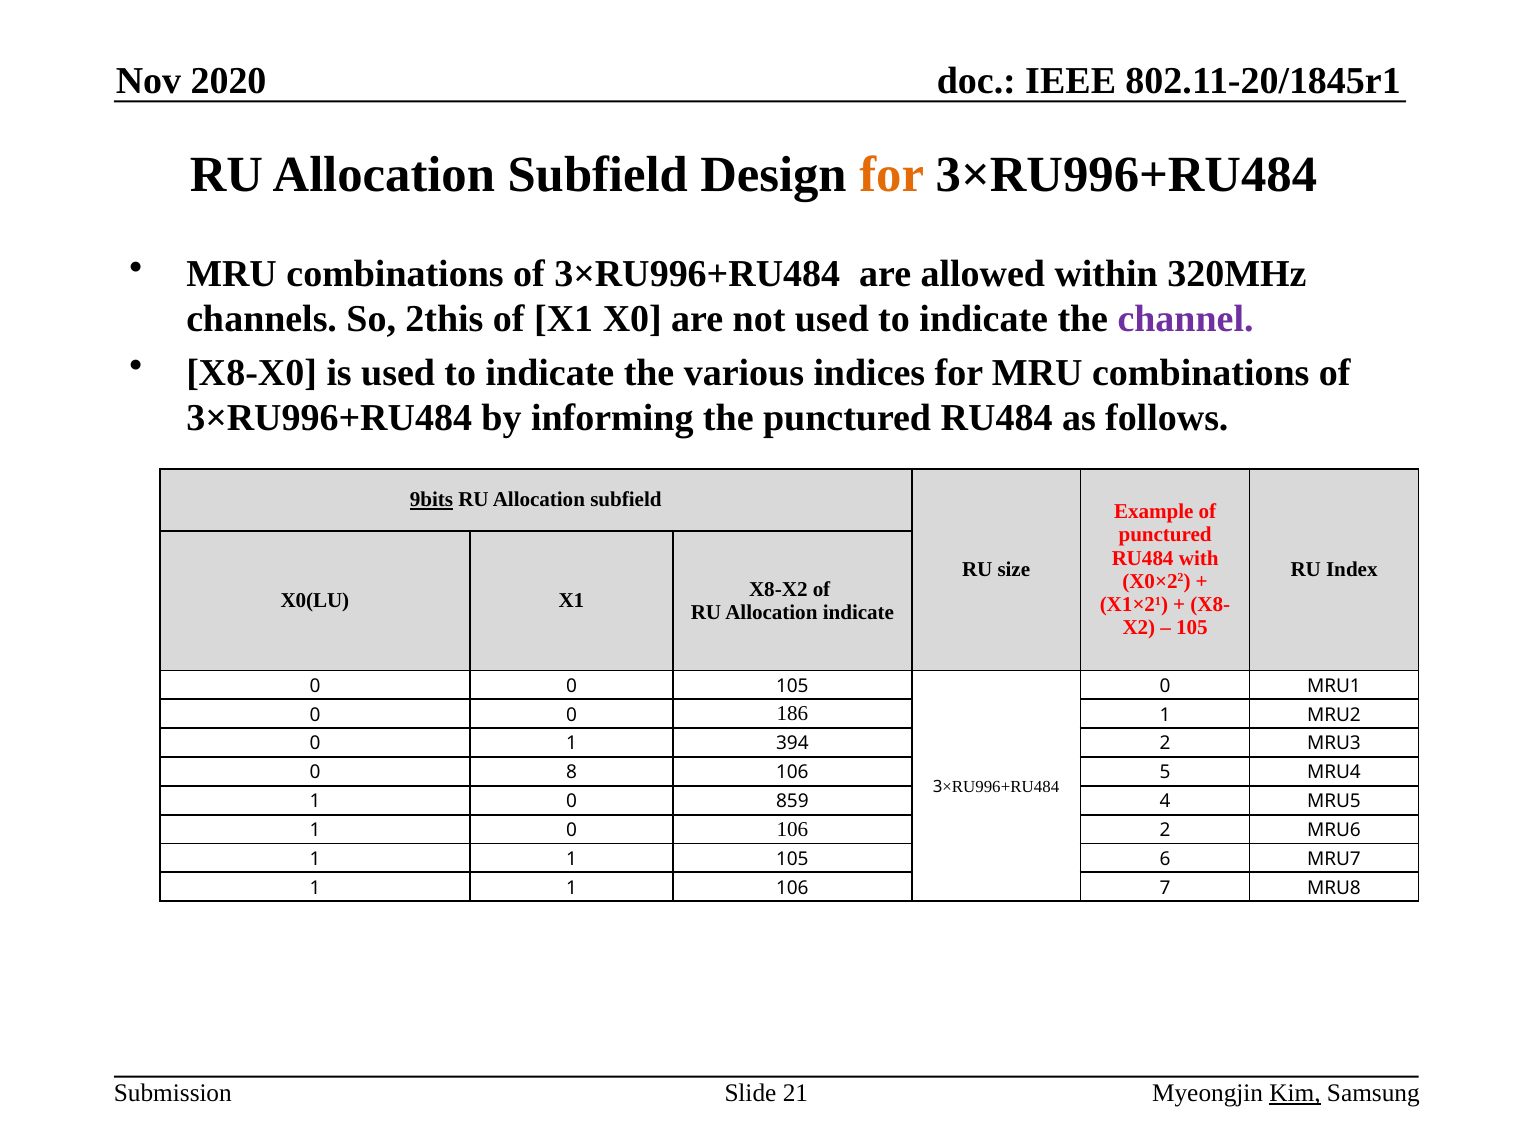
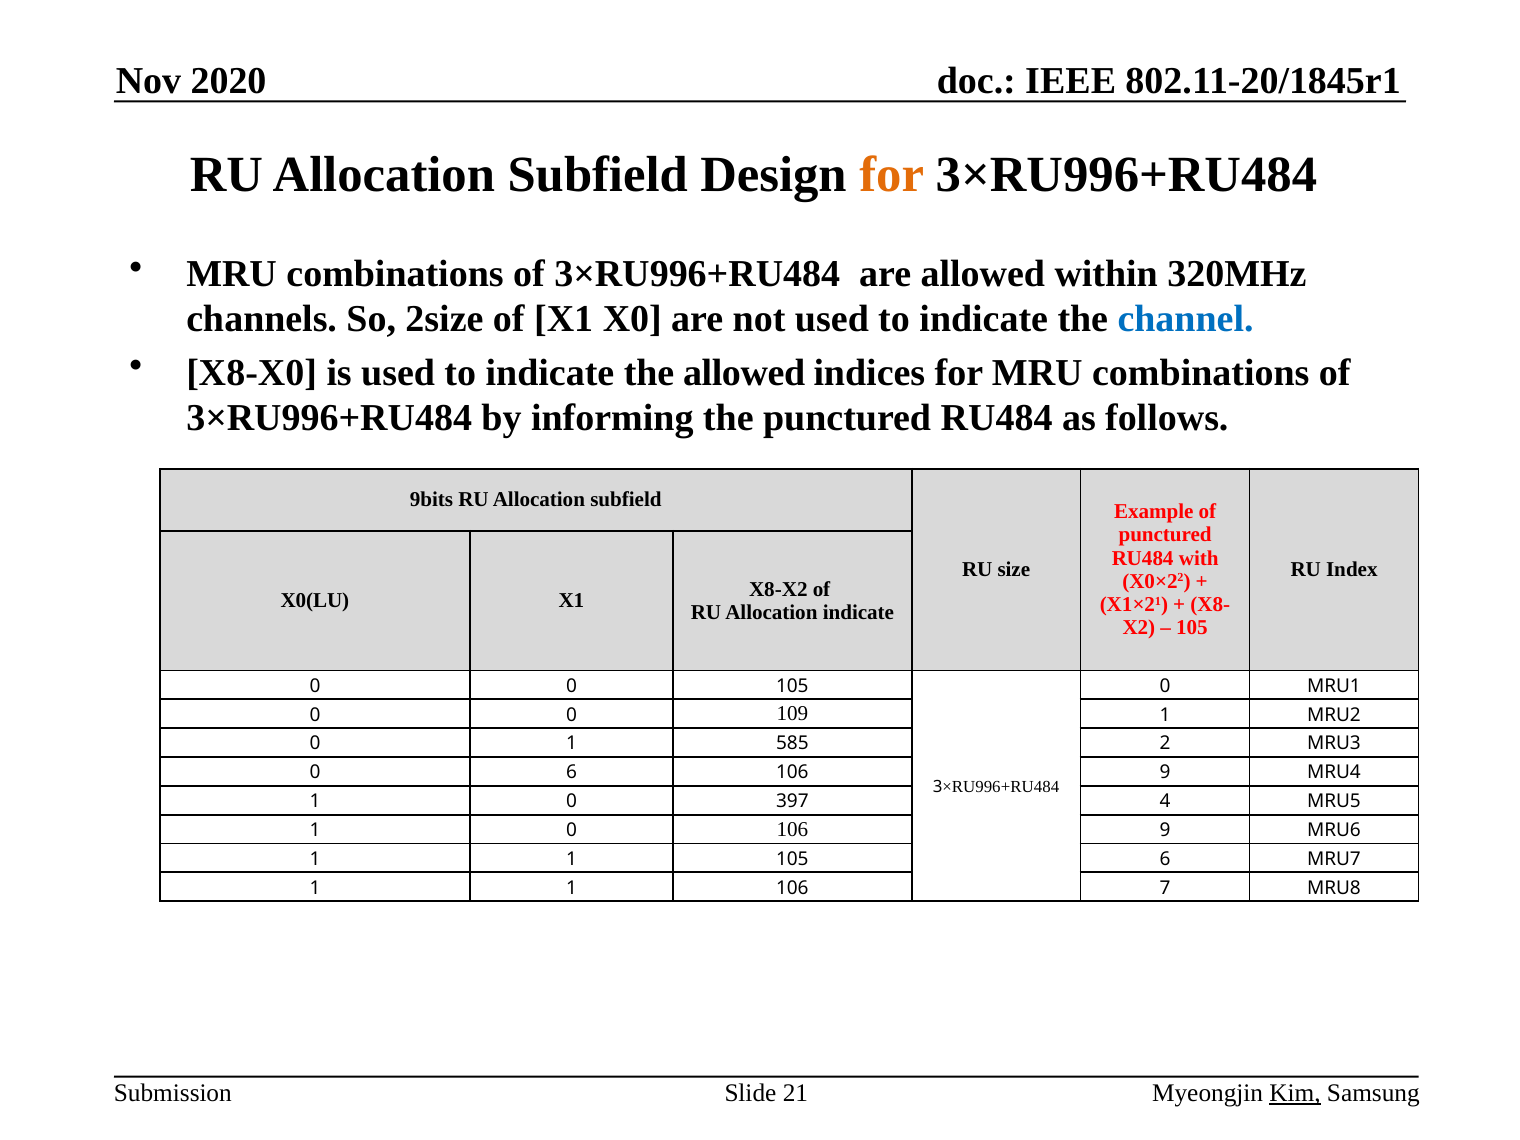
2this: 2this -> 2size
channel colour: purple -> blue
the various: various -> allowed
9bits underline: present -> none
186: 186 -> 109
394: 394 -> 585
0 8: 8 -> 6
5 at (1165, 773): 5 -> 9
859: 859 -> 397
0 106 2: 2 -> 9
